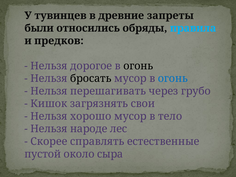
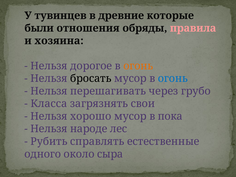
запреты: запреты -> которые
относились: относились -> отношения
правила colour: light blue -> pink
предков: предков -> хозяина
огонь at (138, 66) colour: black -> orange
Кишок: Кишок -> Класса
тело: тело -> пока
Скорее: Скорее -> Рубить
пустой: пустой -> одного
